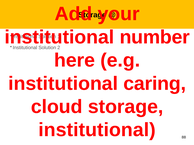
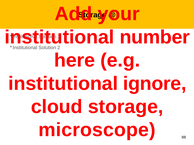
caring: caring -> ignore
institutional at (97, 130): institutional -> microscope
